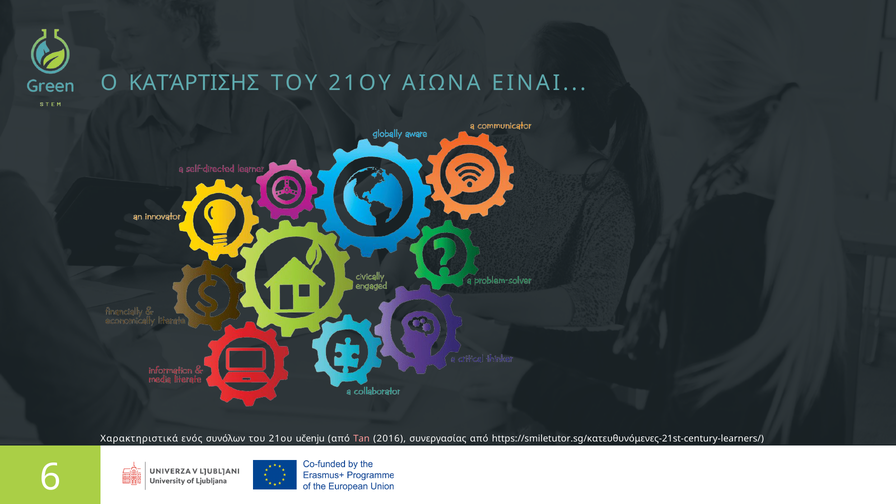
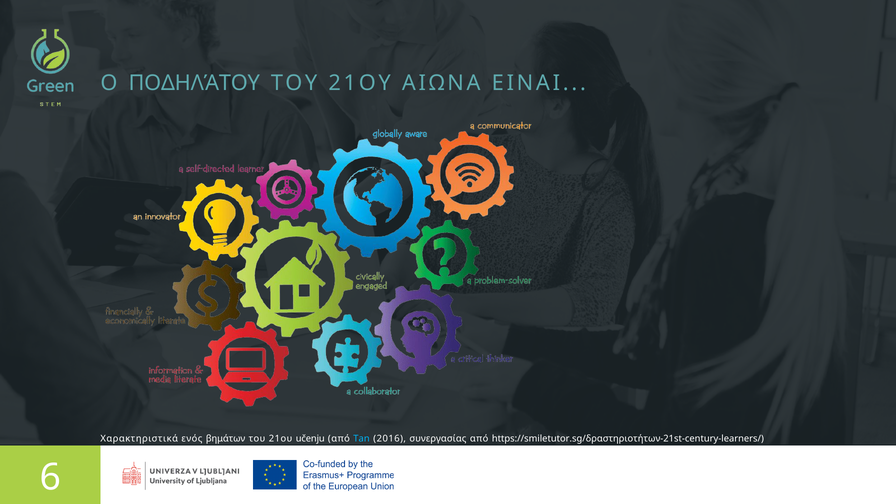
ΚΑΤΆΡΤΙΣΗΣ: ΚΑΤΆΡΤΙΣΗΣ -> ΠΟΔΗΛΆΤΟΥ
συνόλων: συνόλων -> βημάτων
Tan colour: pink -> light blue
https://smiletutor.sg/κατευθυνόμενες-21st-century-learners/: https://smiletutor.sg/κατευθυνόμενες-21st-century-learners/ -> https://smiletutor.sg/δραστηριοτήτων-21st-century-learners/
